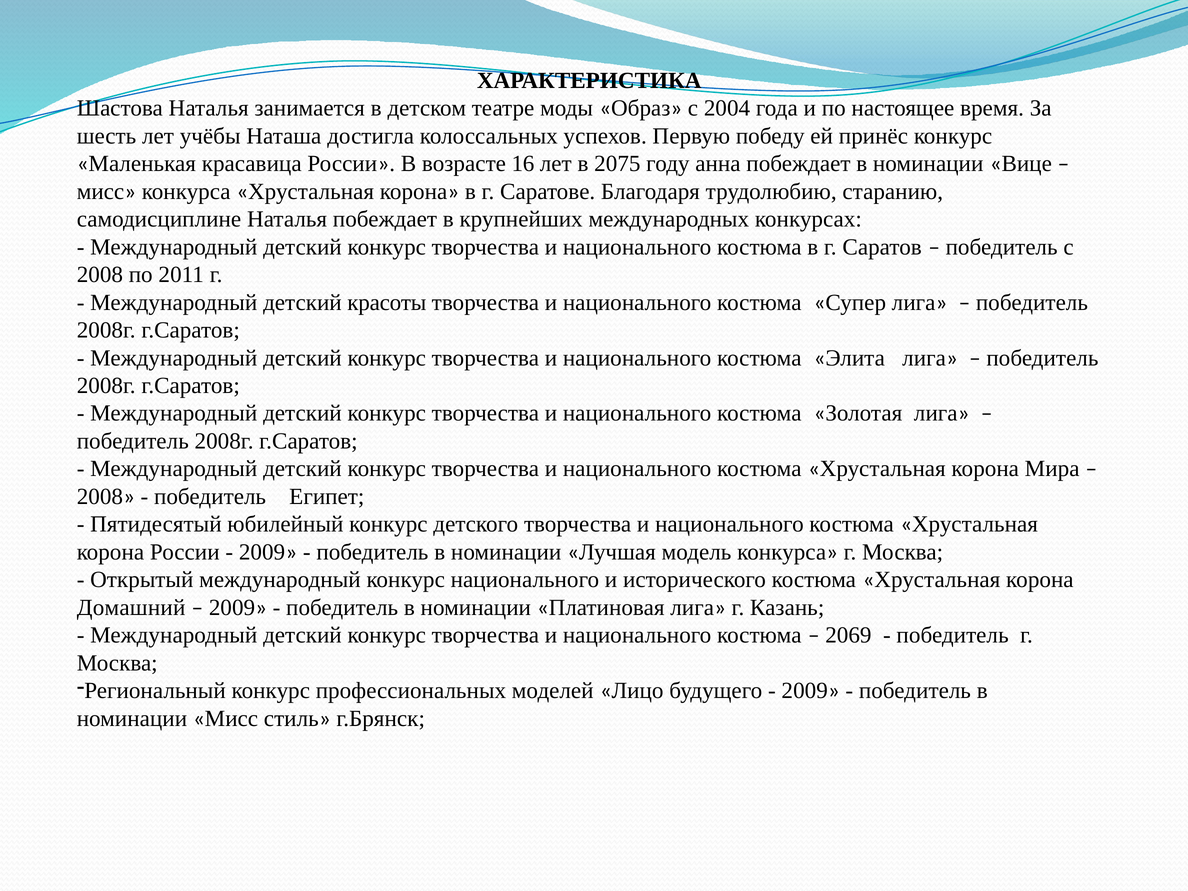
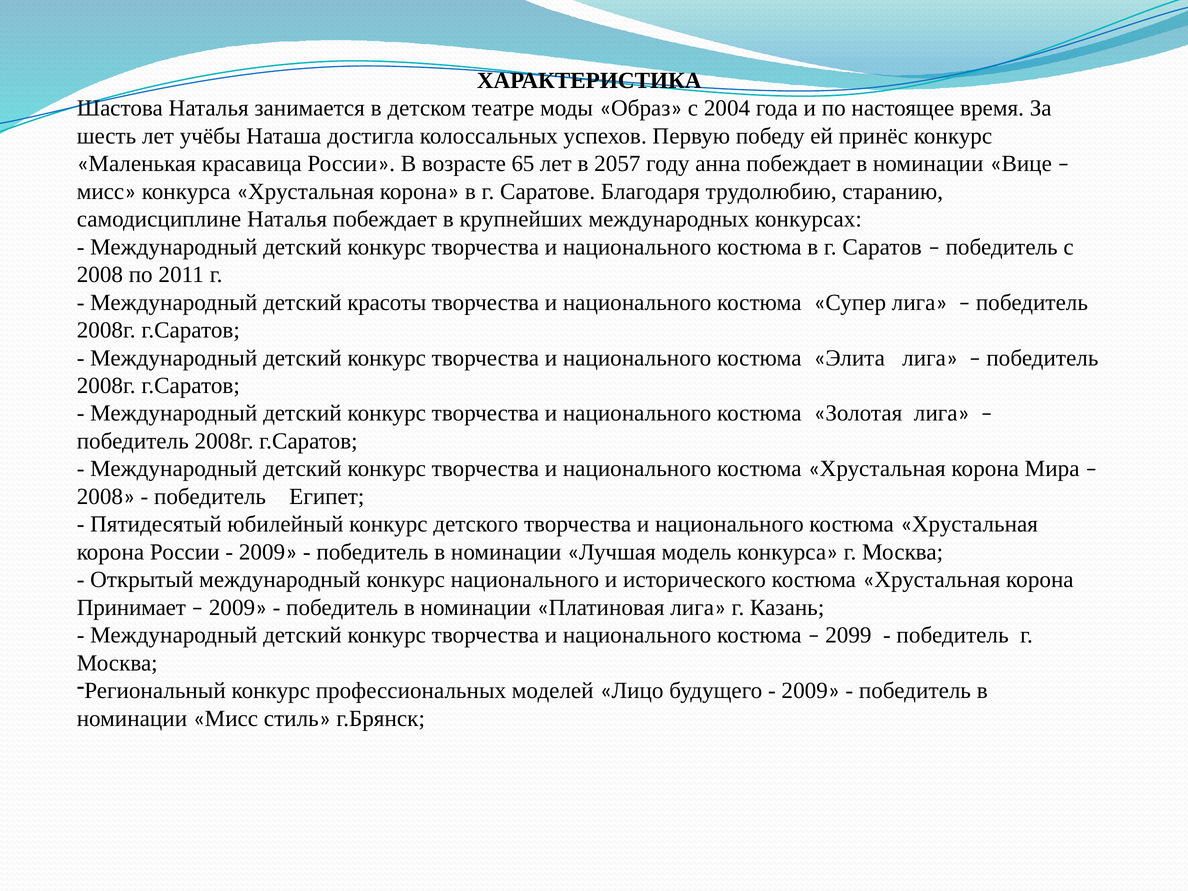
16: 16 -> 65
2075: 2075 -> 2057
Домашний: Домашний -> Принимает
2069: 2069 -> 2099
